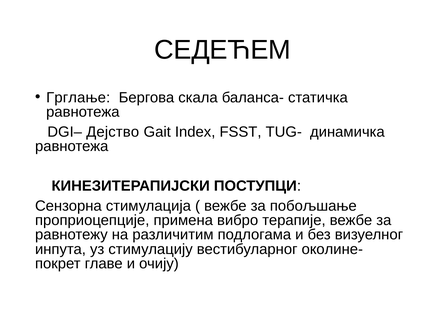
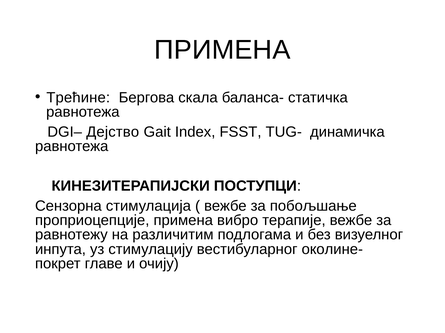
СЕДЕЋЕМ at (223, 50): СЕДЕЋЕМ -> ПРИМЕНА
Грглање: Грглање -> Трећине
